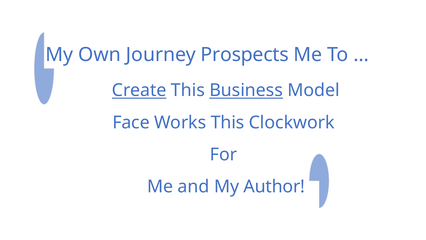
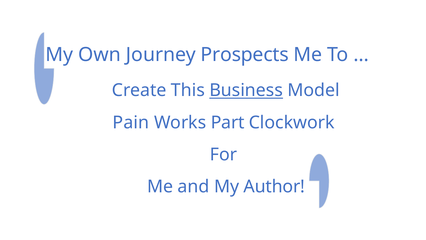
Create underline: present -> none
Face: Face -> Pain
Works This: This -> Part
